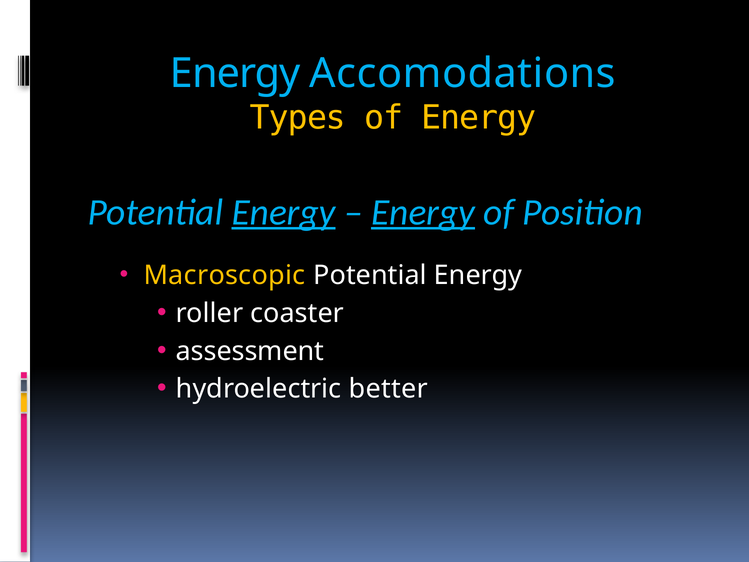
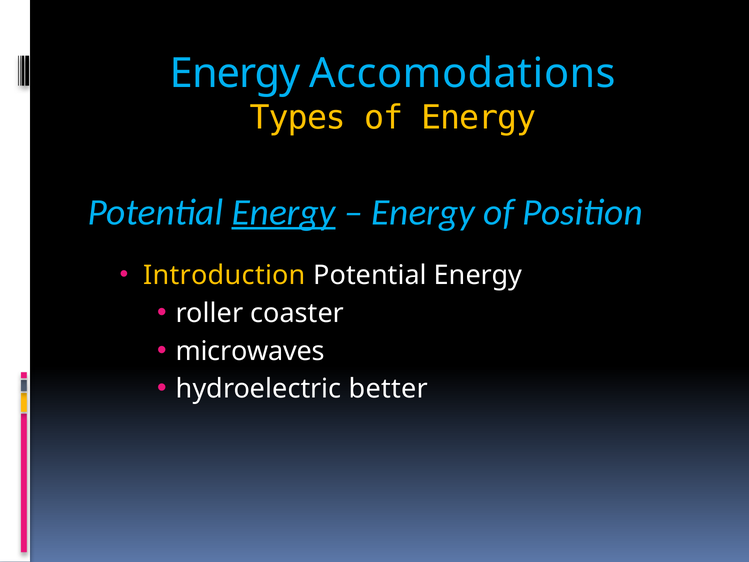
Energy at (423, 212) underline: present -> none
Macroscopic: Macroscopic -> Introduction
assessment: assessment -> microwaves
